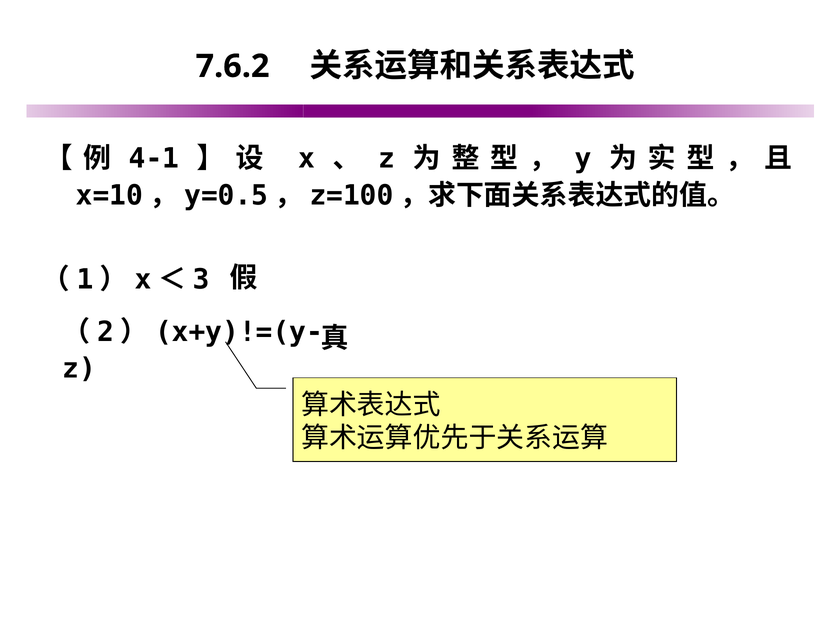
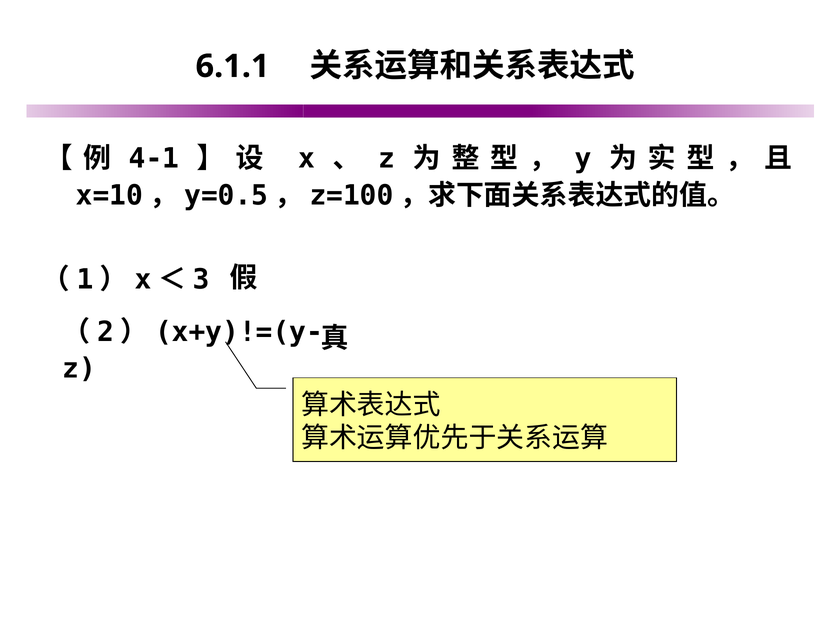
7.6.2: 7.6.2 -> 6.1.1
